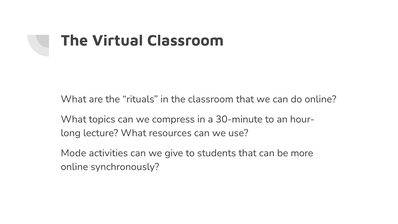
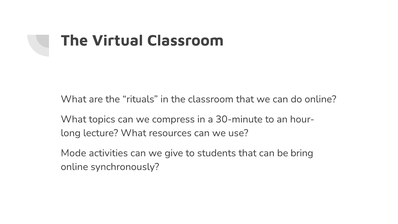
more: more -> bring
